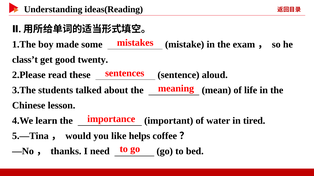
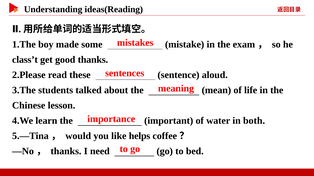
good twenty: twenty -> thanks
tired: tired -> both
